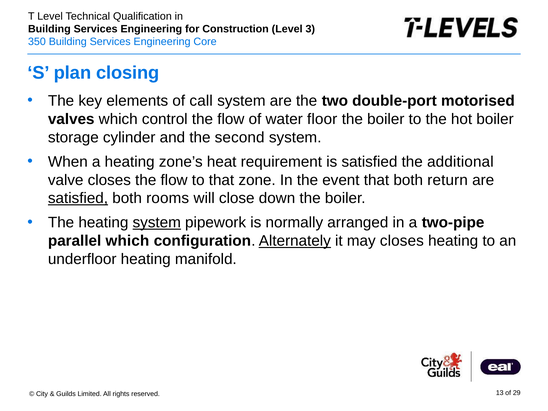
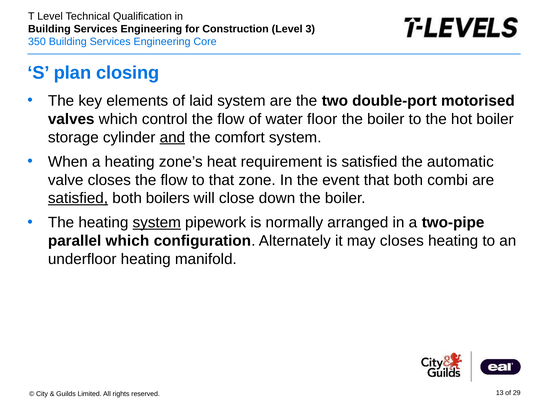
call: call -> laid
and underline: none -> present
second: second -> comfort
additional: additional -> automatic
return: return -> combi
rooms: rooms -> boilers
Alternately underline: present -> none
